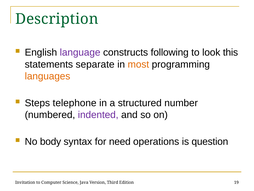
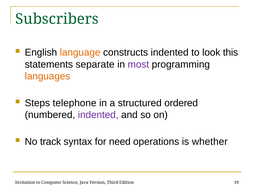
Description: Description -> Subscribers
language colour: purple -> orange
constructs following: following -> indented
most colour: orange -> purple
number: number -> ordered
body: body -> track
question: question -> whether
